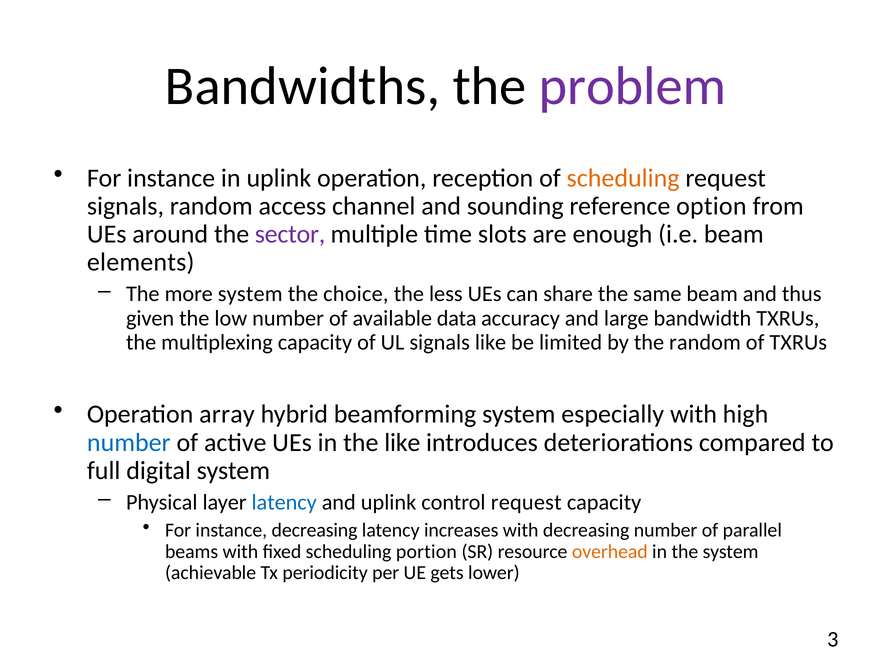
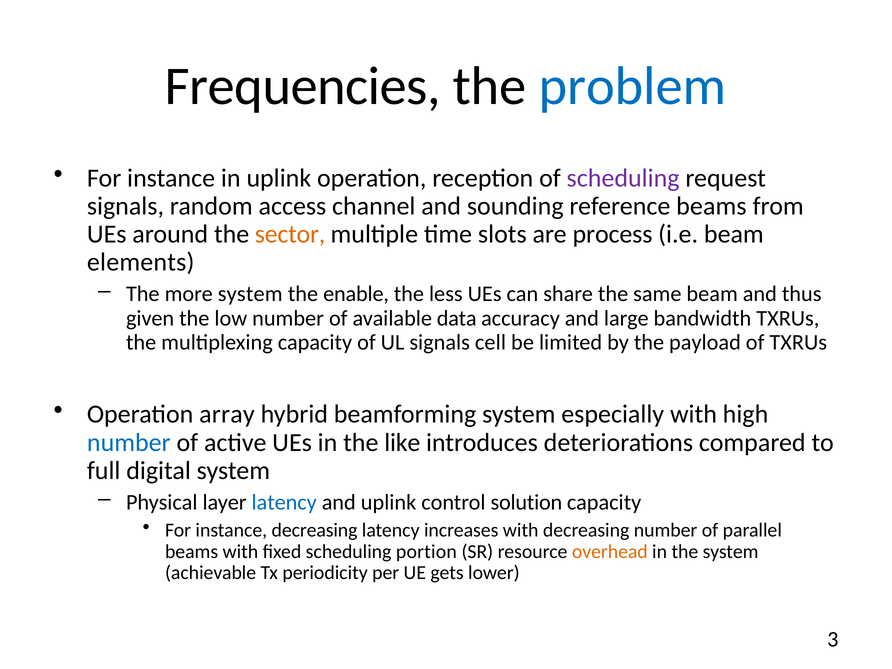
Bandwidths: Bandwidths -> Frequencies
problem colour: purple -> blue
scheduling at (623, 178) colour: orange -> purple
reference option: option -> beams
sector colour: purple -> orange
enough: enough -> process
choice: choice -> enable
signals like: like -> cell
the random: random -> payload
control request: request -> solution
